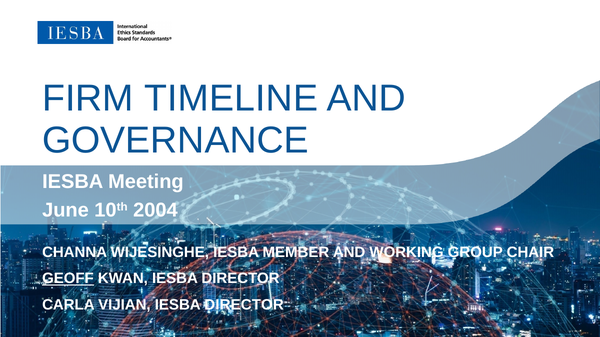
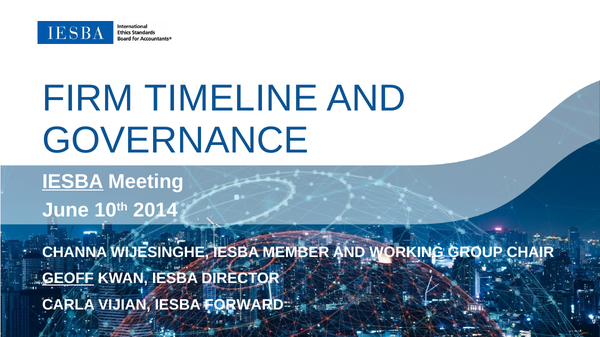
IESBA at (73, 182) underline: none -> present
2004: 2004 -> 2014
VIJIAN IESBA DIRECTOR: DIRECTOR -> FORWARD
